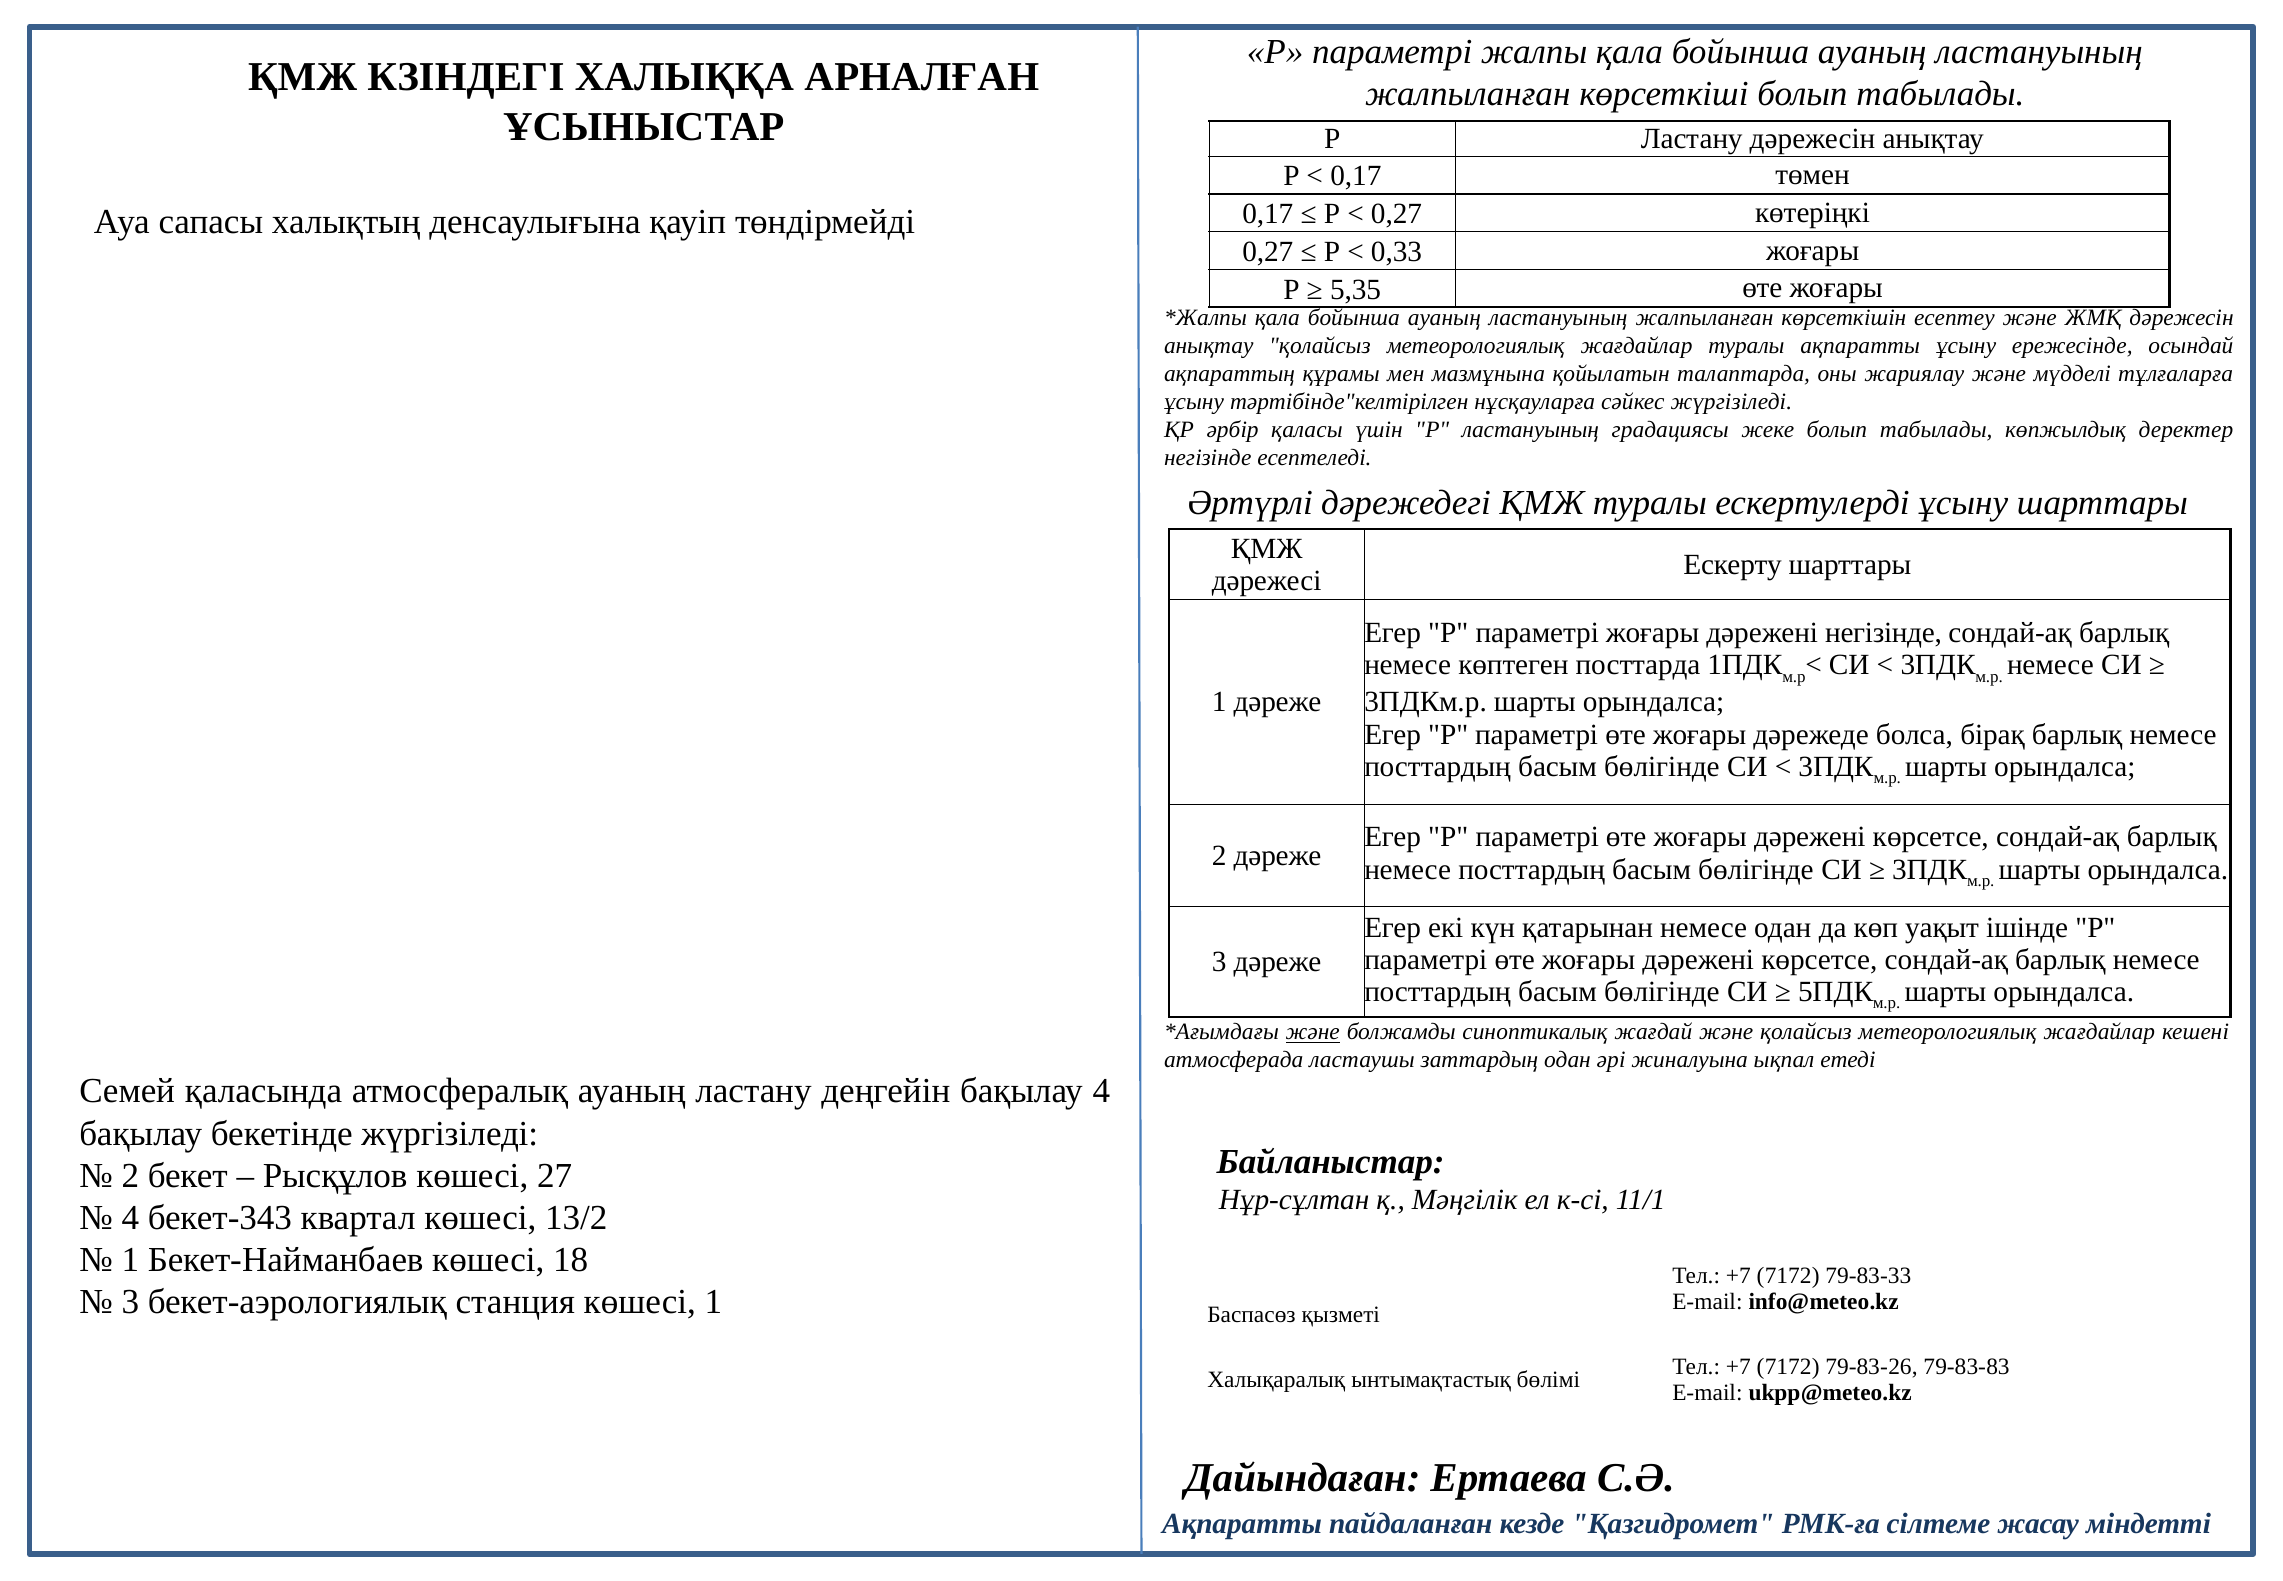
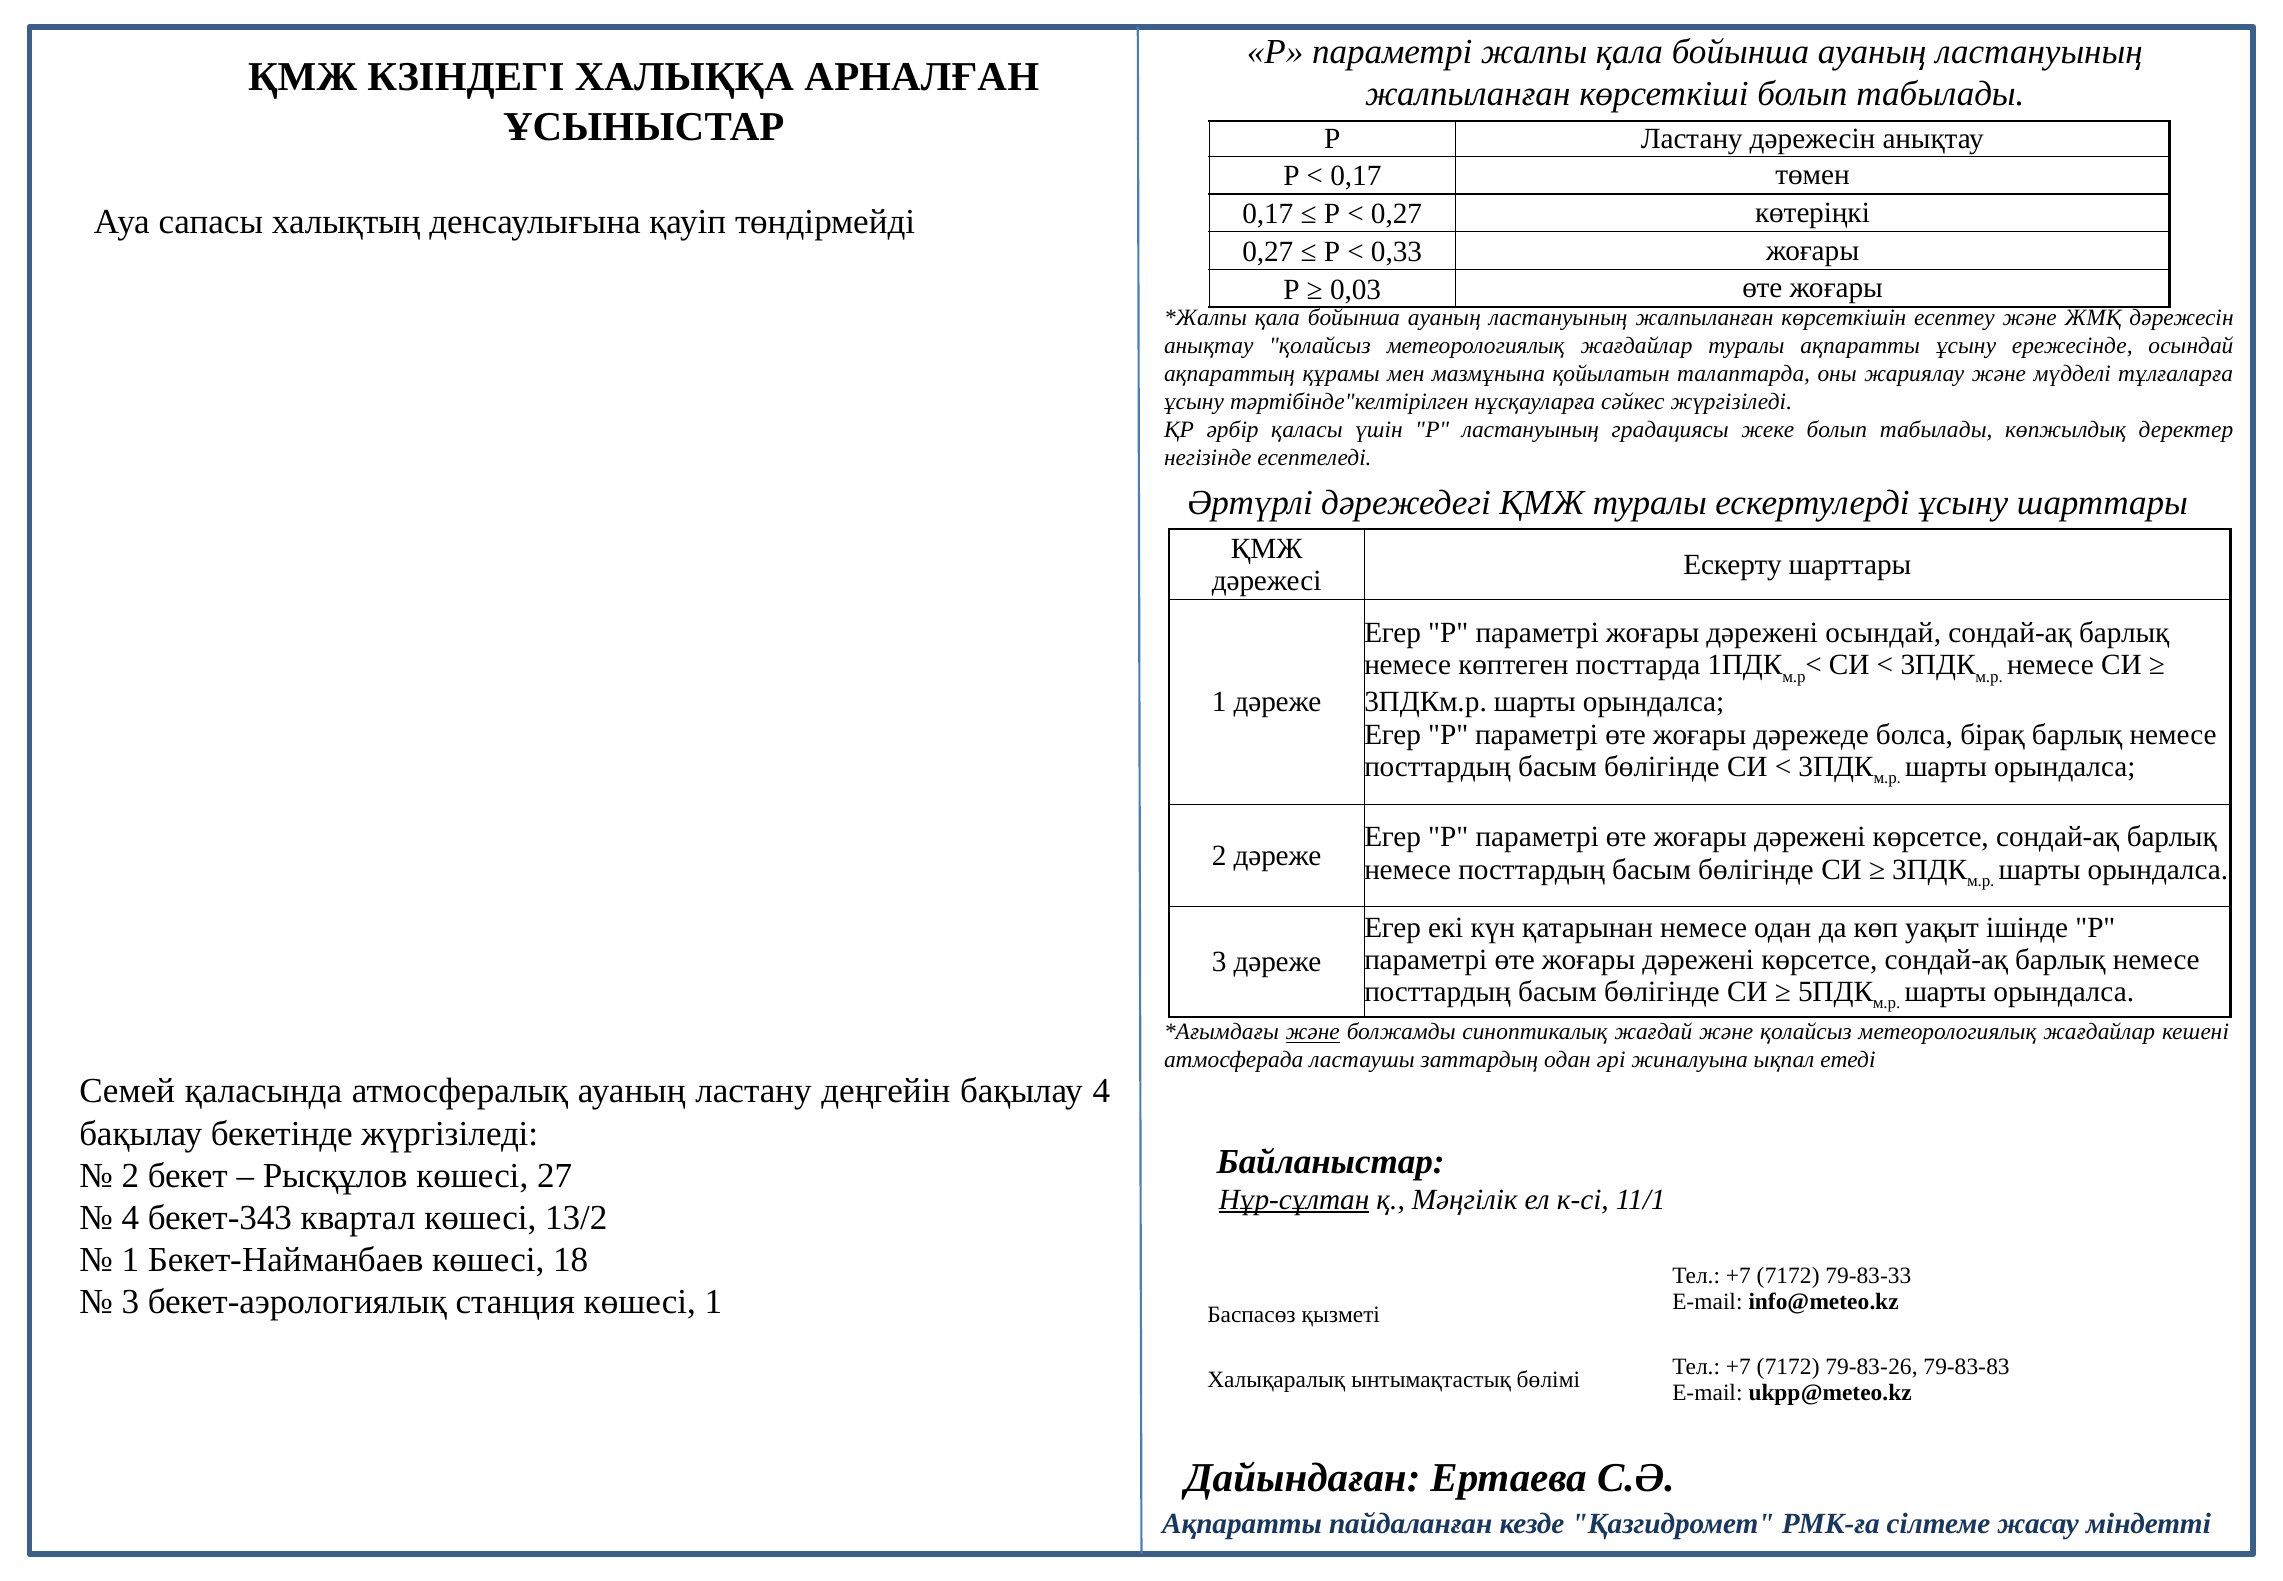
5,35: 5,35 -> 0,03
дәрежені негізінде: негізінде -> осындай
Нұр-сұлтан underline: none -> present
